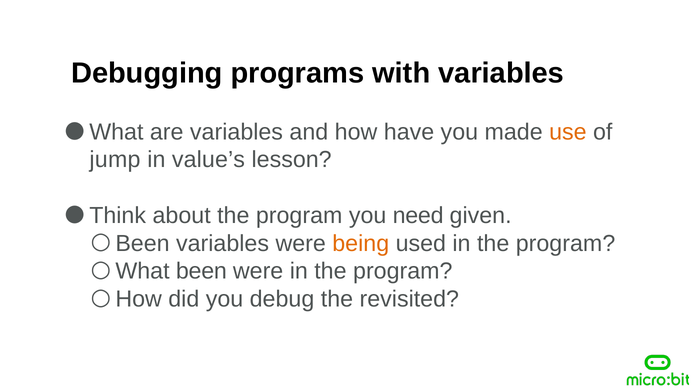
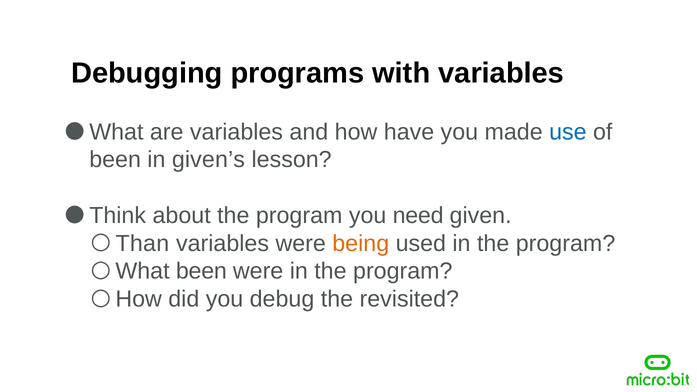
use colour: orange -> blue
jump at (115, 160): jump -> been
value’s: value’s -> given’s
Been at (143, 243): Been -> Than
